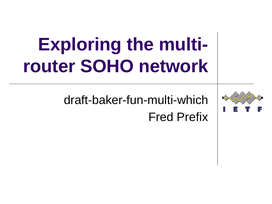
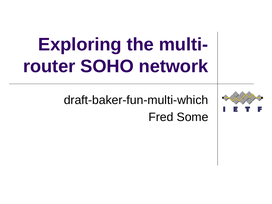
Prefix: Prefix -> Some
